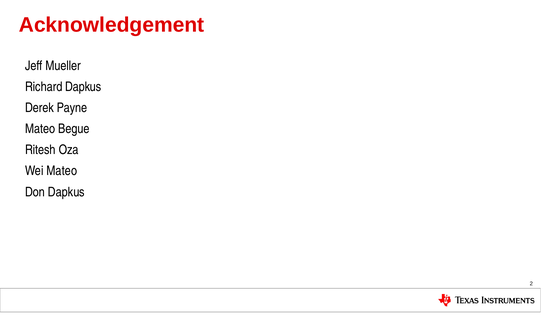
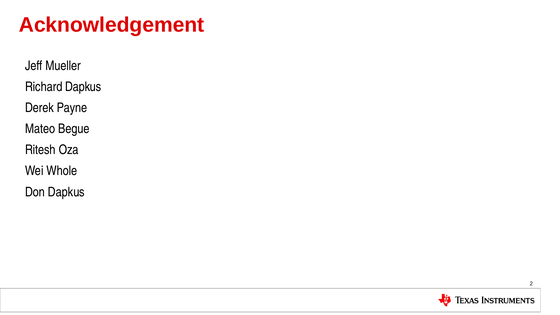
Wei Mateo: Mateo -> Whole
